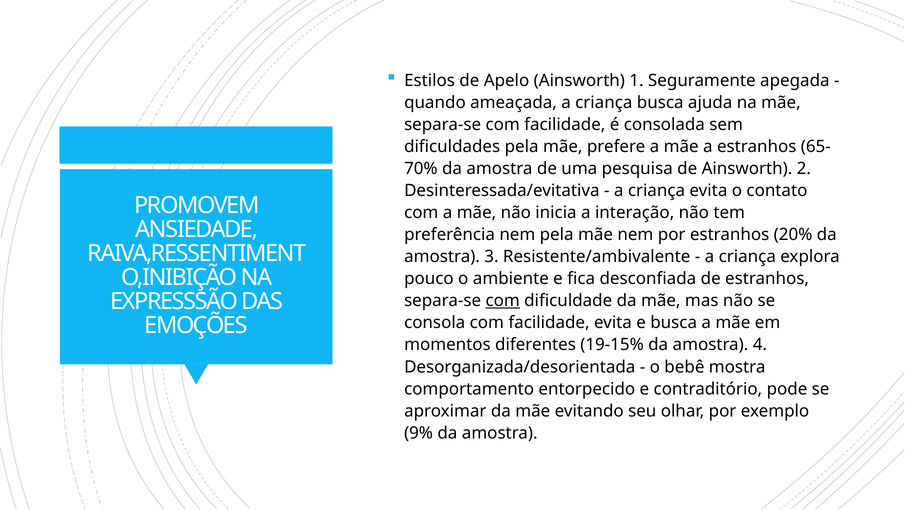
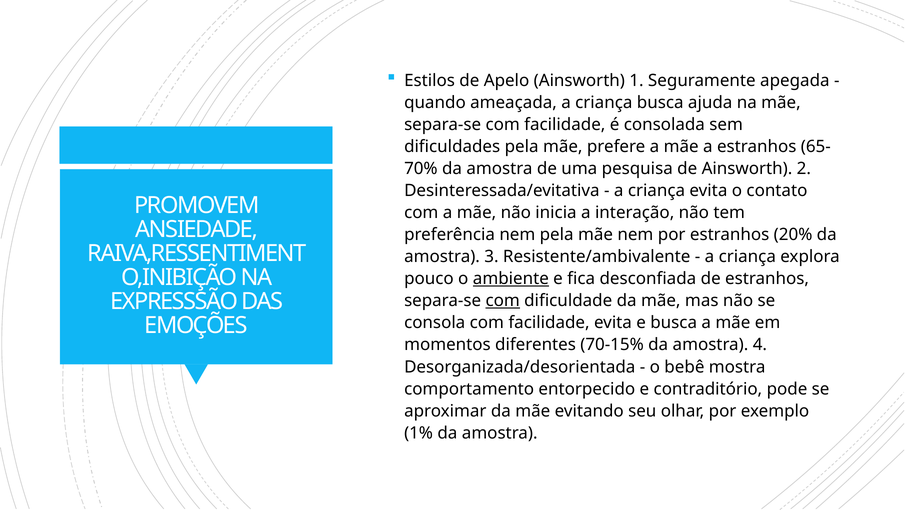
ambiente underline: none -> present
19-15%: 19-15% -> 70-15%
9%: 9% -> 1%
